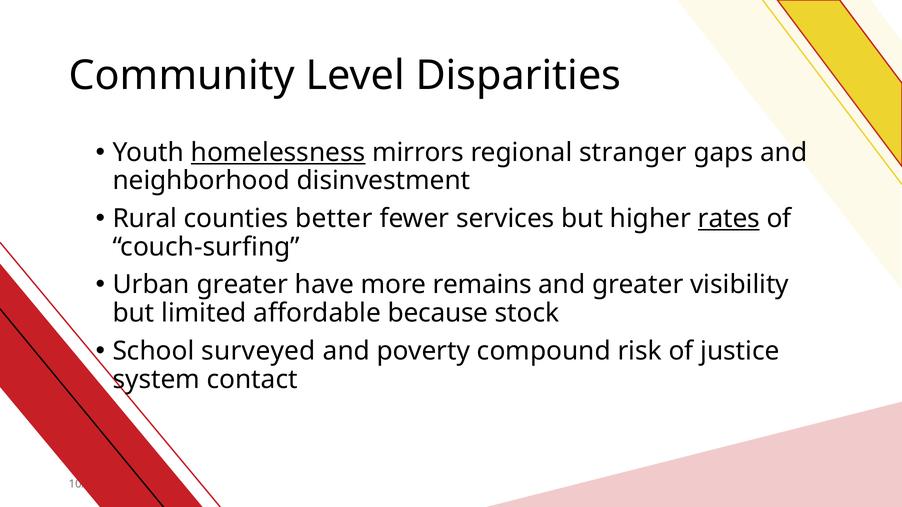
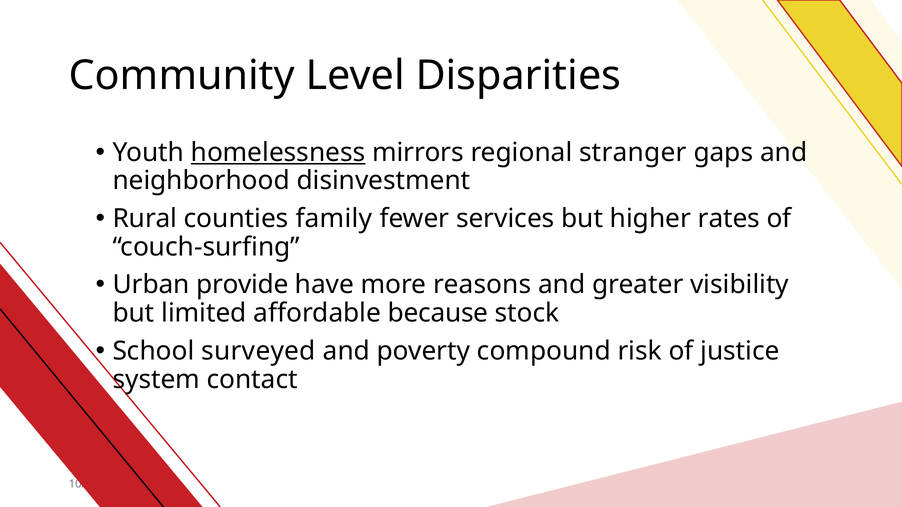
better: better -> family
rates underline: present -> none
Urban greater: greater -> provide
remains: remains -> reasons
